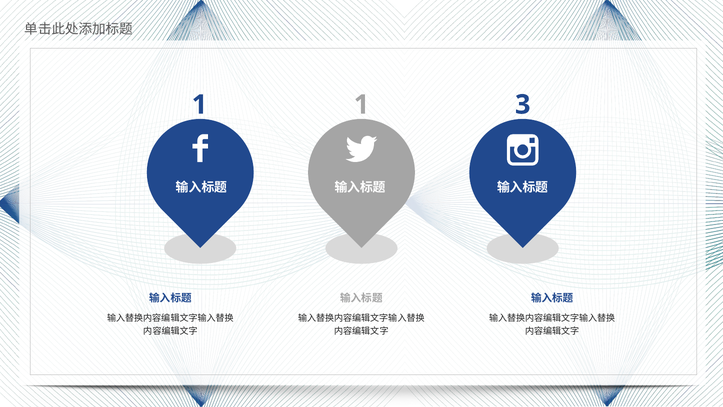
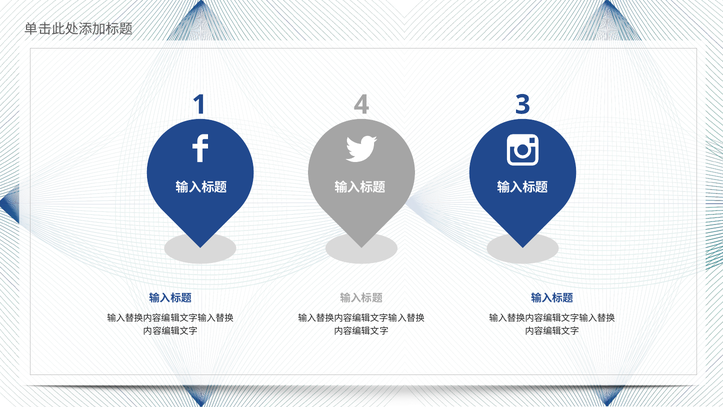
1 1: 1 -> 4
